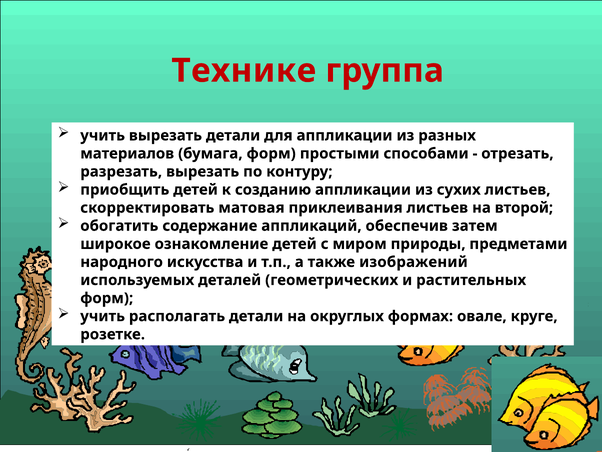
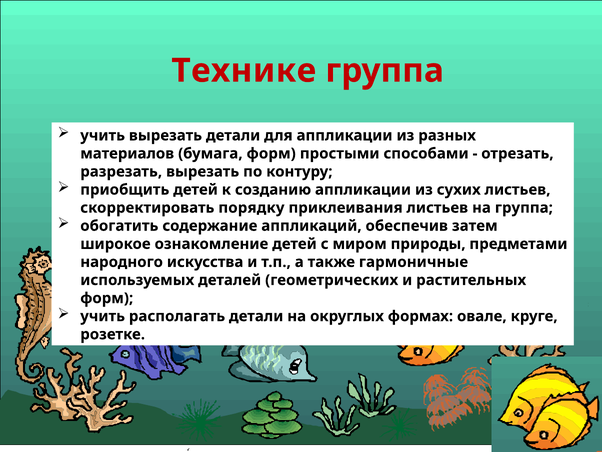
матовая: матовая -> порядку
на второй: второй -> группа
изображений: изображений -> гармоничные
